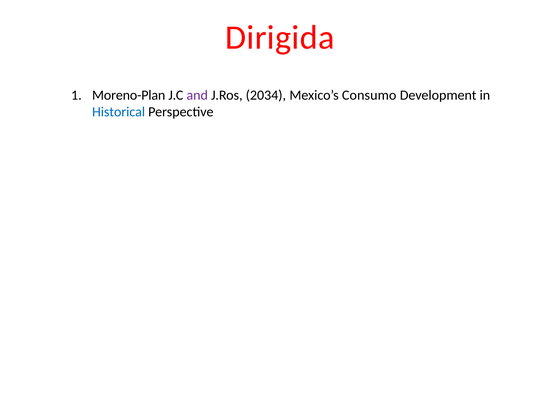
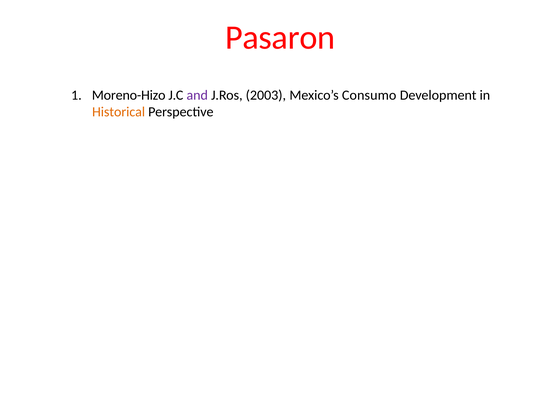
Dirigida: Dirigida -> Pasaron
Moreno-Plan: Moreno-Plan -> Moreno-Hizo
2034: 2034 -> 2003
Historical colour: blue -> orange
